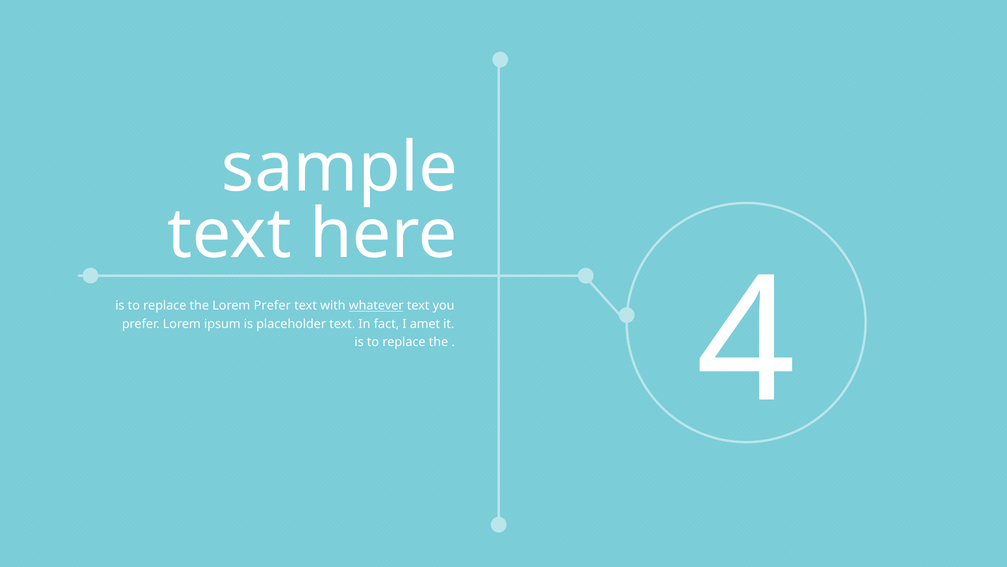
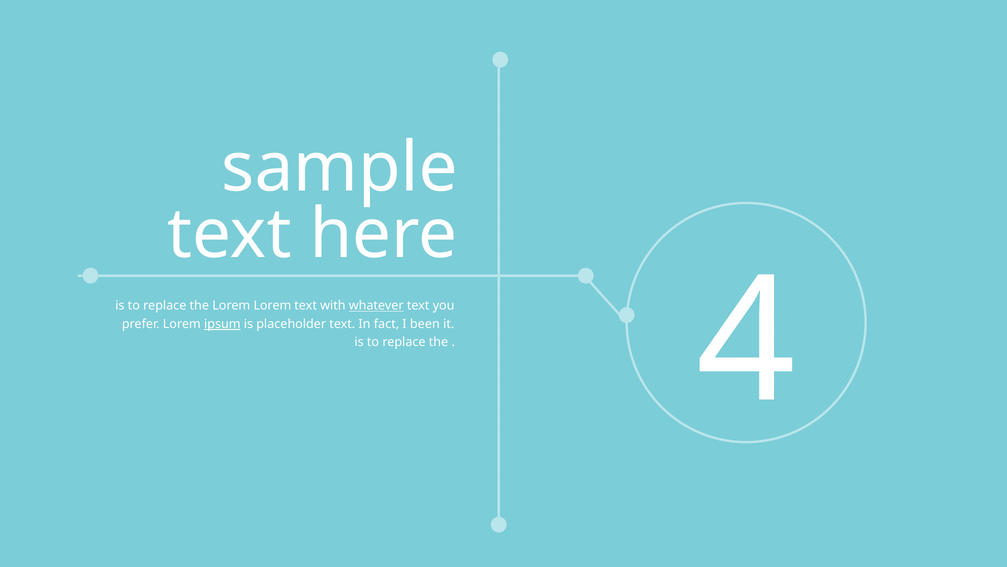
Lorem Prefer: Prefer -> Lorem
ipsum underline: none -> present
amet: amet -> been
